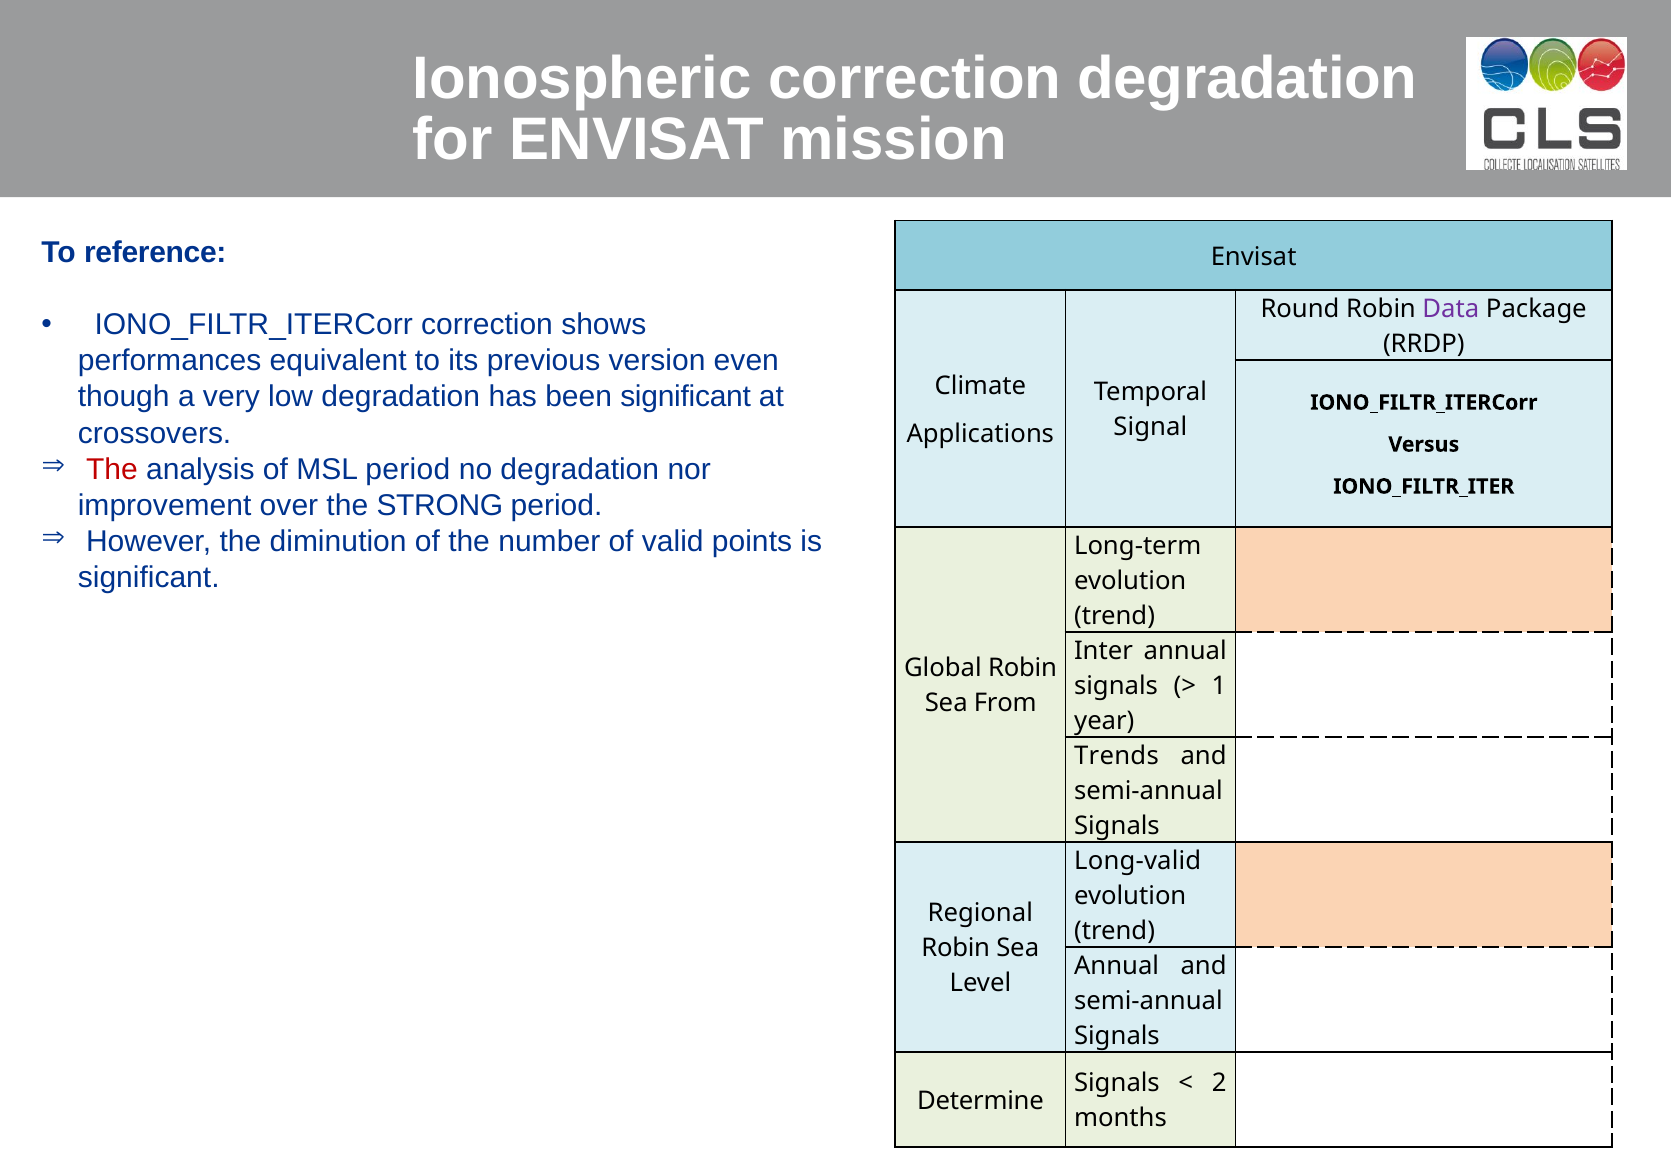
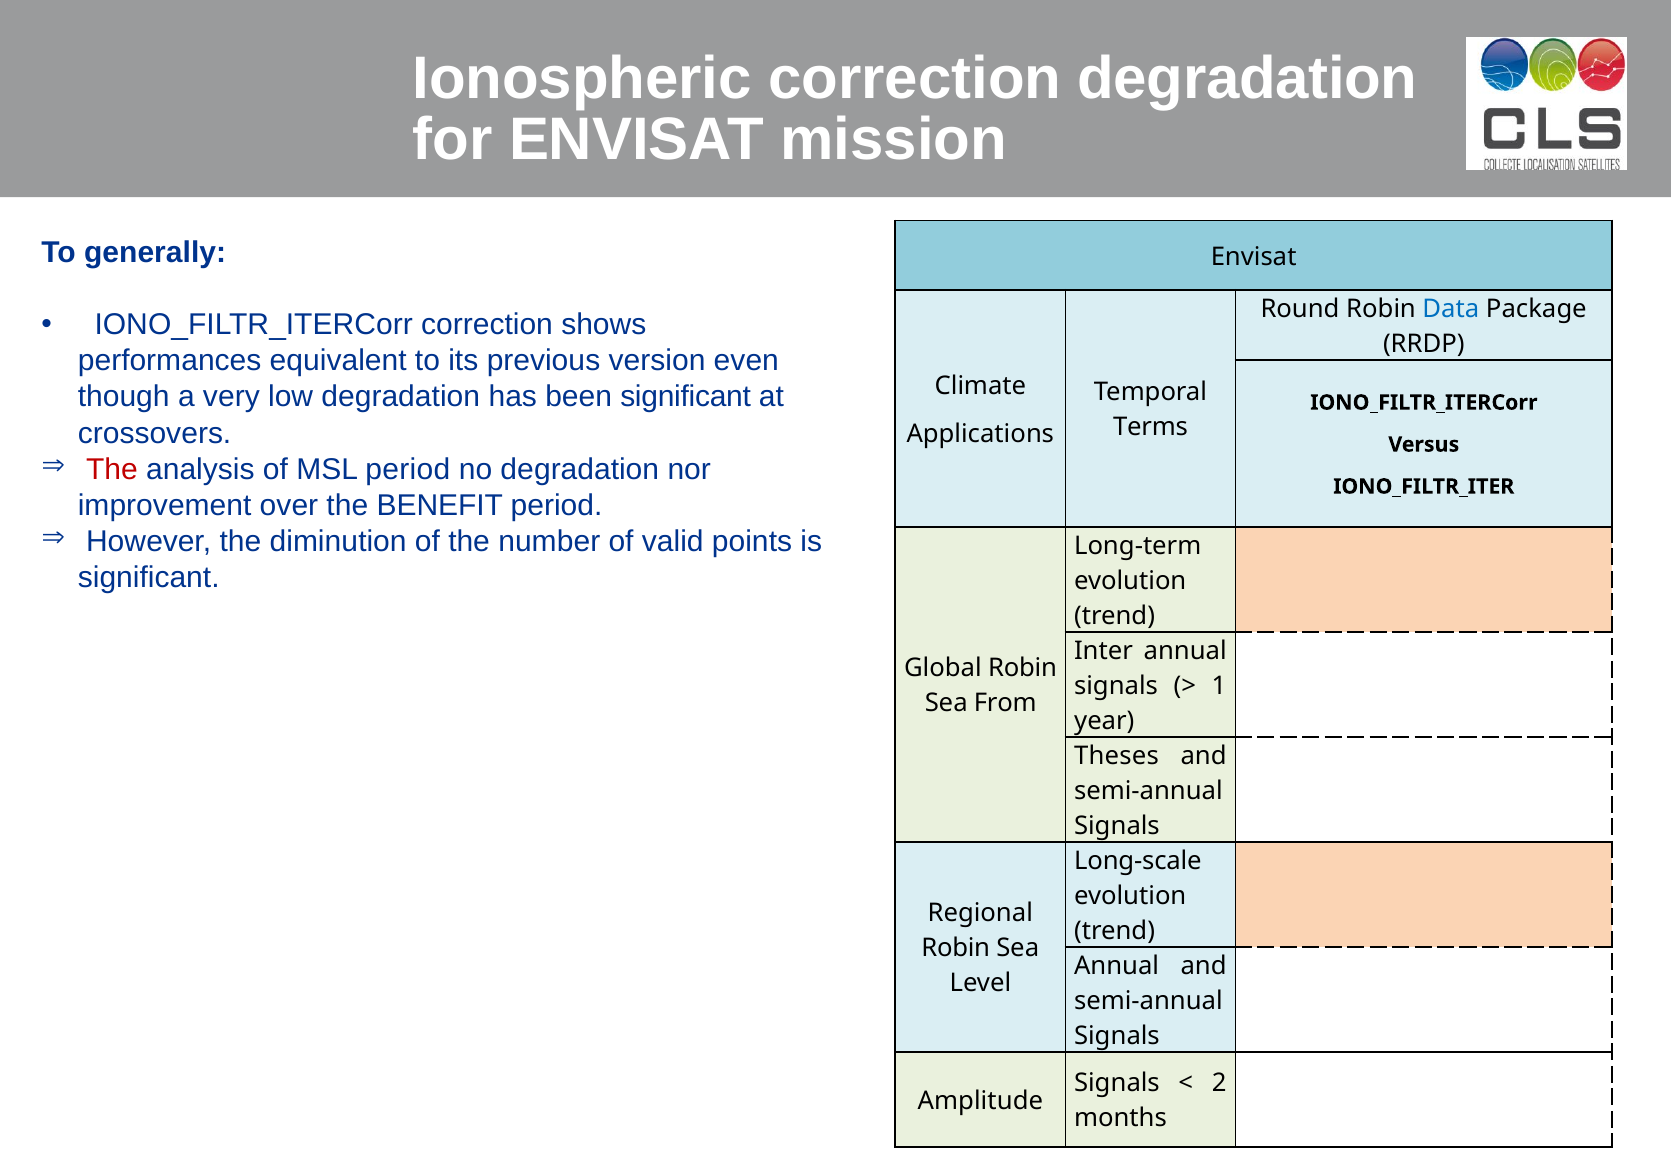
reference: reference -> generally
Data colour: purple -> blue
Signal: Signal -> Terms
STRONG: STRONG -> BENEFIT
Trends: Trends -> Theses
Long-valid: Long-valid -> Long-scale
Determine: Determine -> Amplitude
